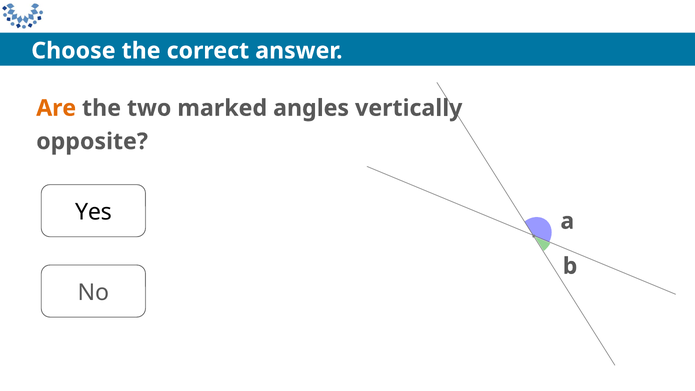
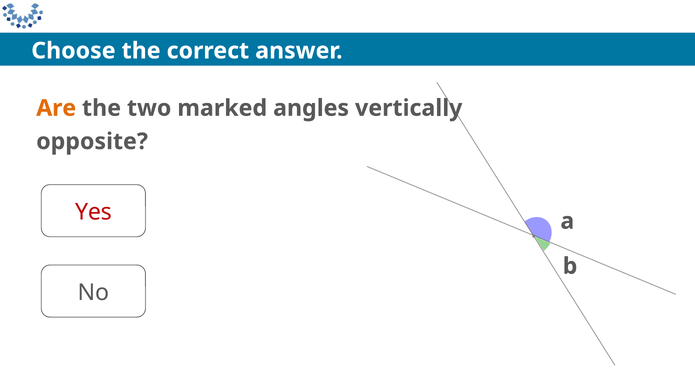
Yes colour: black -> red
